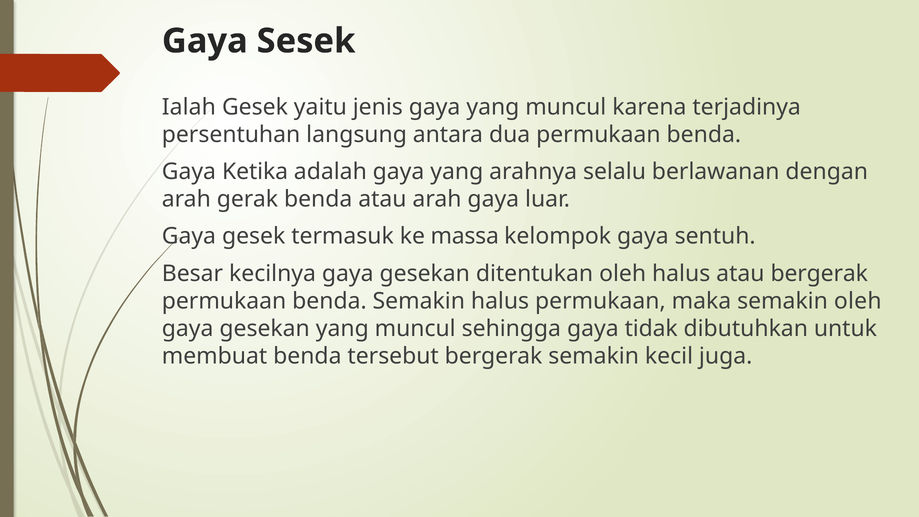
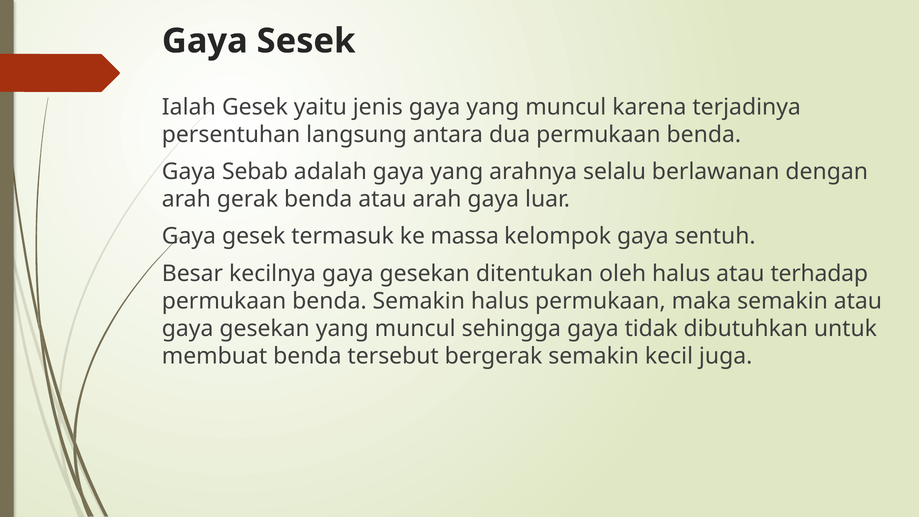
Ketika: Ketika -> Sebab
atau bergerak: bergerak -> terhadap
semakin oleh: oleh -> atau
